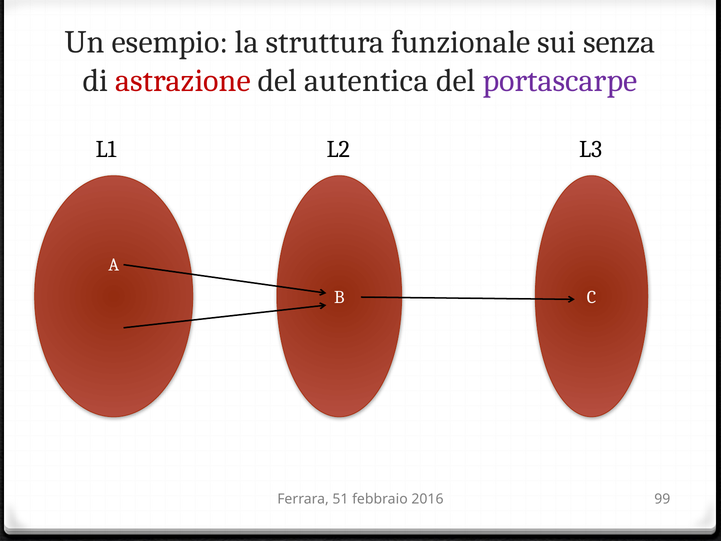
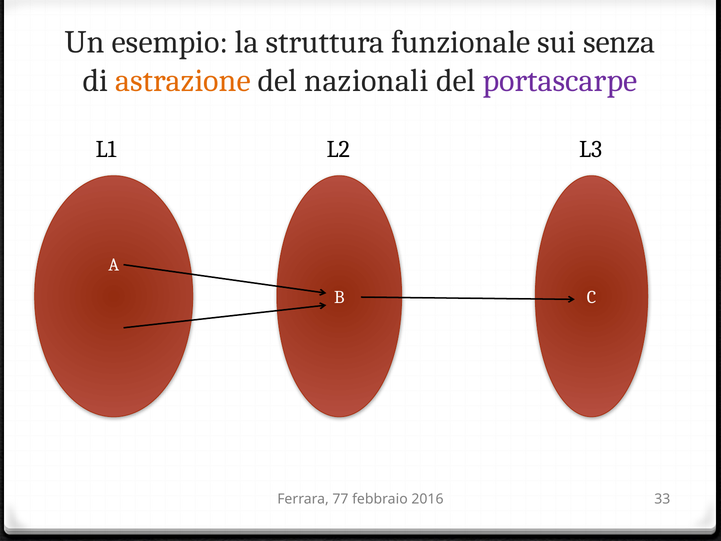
astrazione colour: red -> orange
autentica: autentica -> nazionali
51: 51 -> 77
99: 99 -> 33
